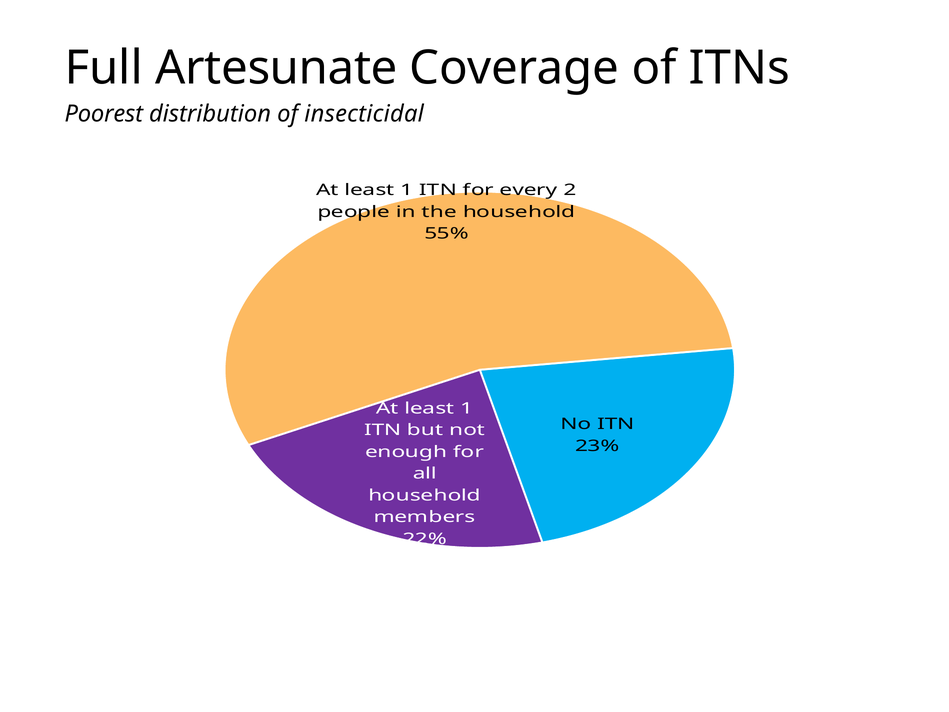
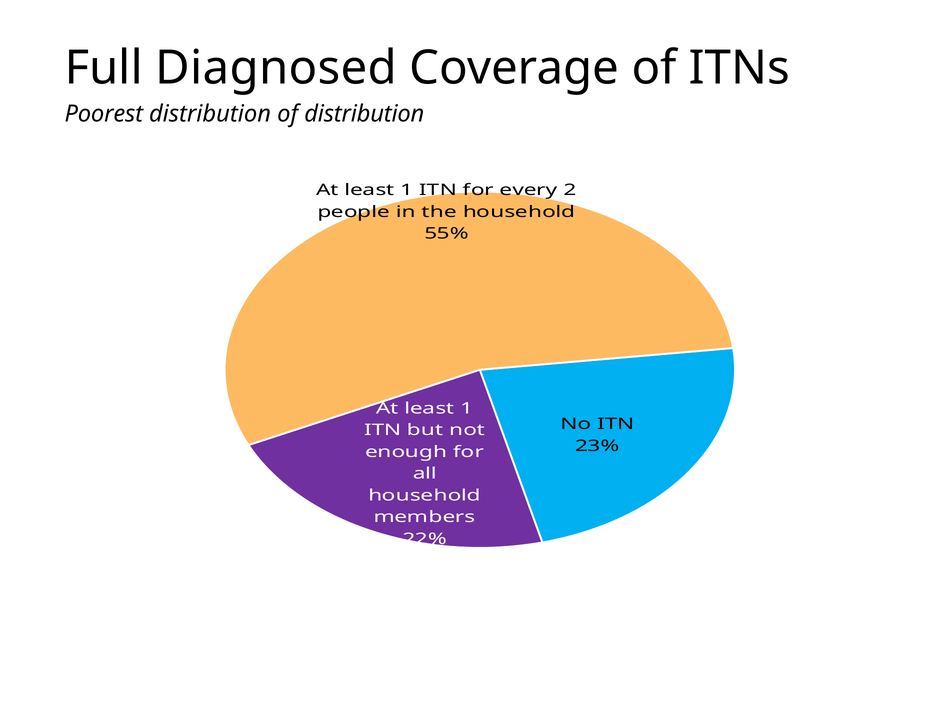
Artesunate: Artesunate -> Diagnosed
of insecticidal: insecticidal -> distribution
